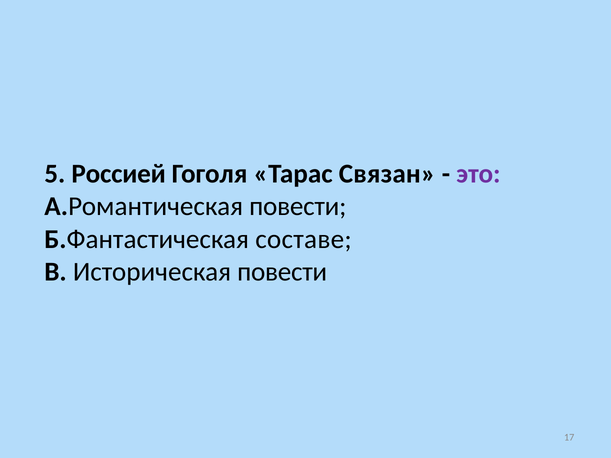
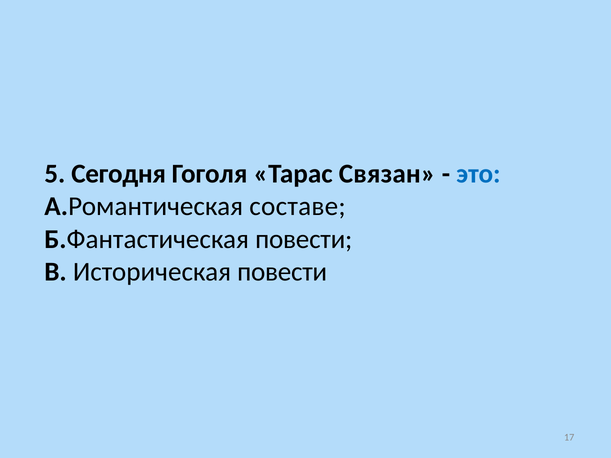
Россией: Россией -> Сегодня
это colour: purple -> blue
А.Романтическая повести: повести -> составе
Б.Фантастическая составе: составе -> повести
